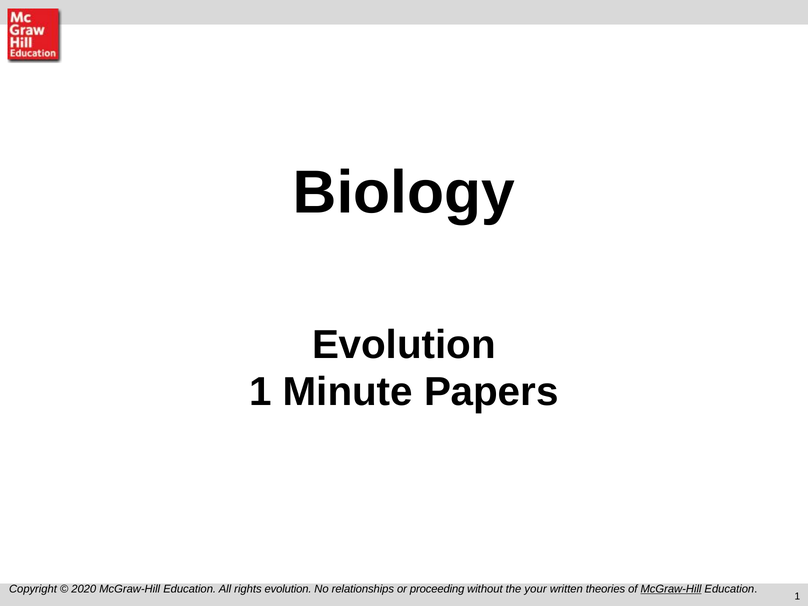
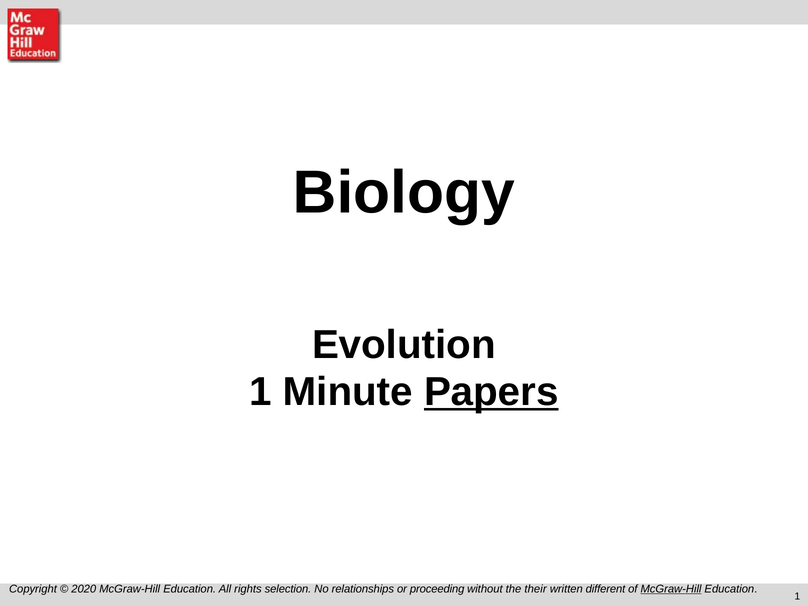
Papers underline: none -> present
rights evolution: evolution -> selection
your: your -> their
theories: theories -> different
